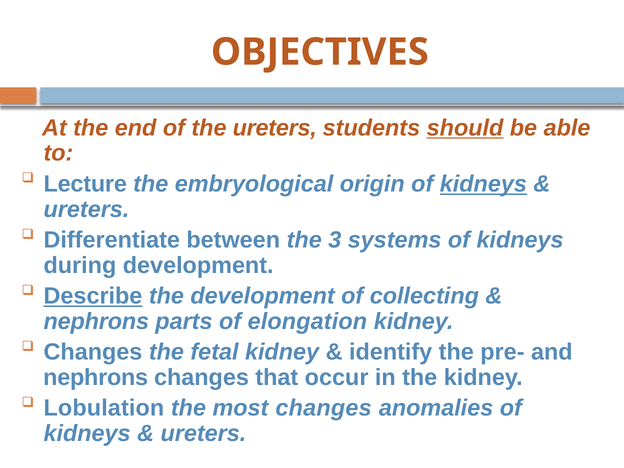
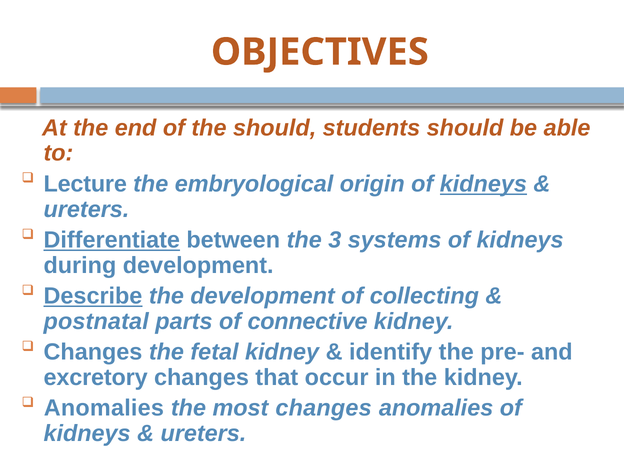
the ureters: ureters -> should
should at (465, 128) underline: present -> none
Differentiate underline: none -> present
nephrons at (96, 321): nephrons -> postnatal
elongation: elongation -> connective
nephrons at (96, 378): nephrons -> excretory
Lobulation at (104, 408): Lobulation -> Anomalies
